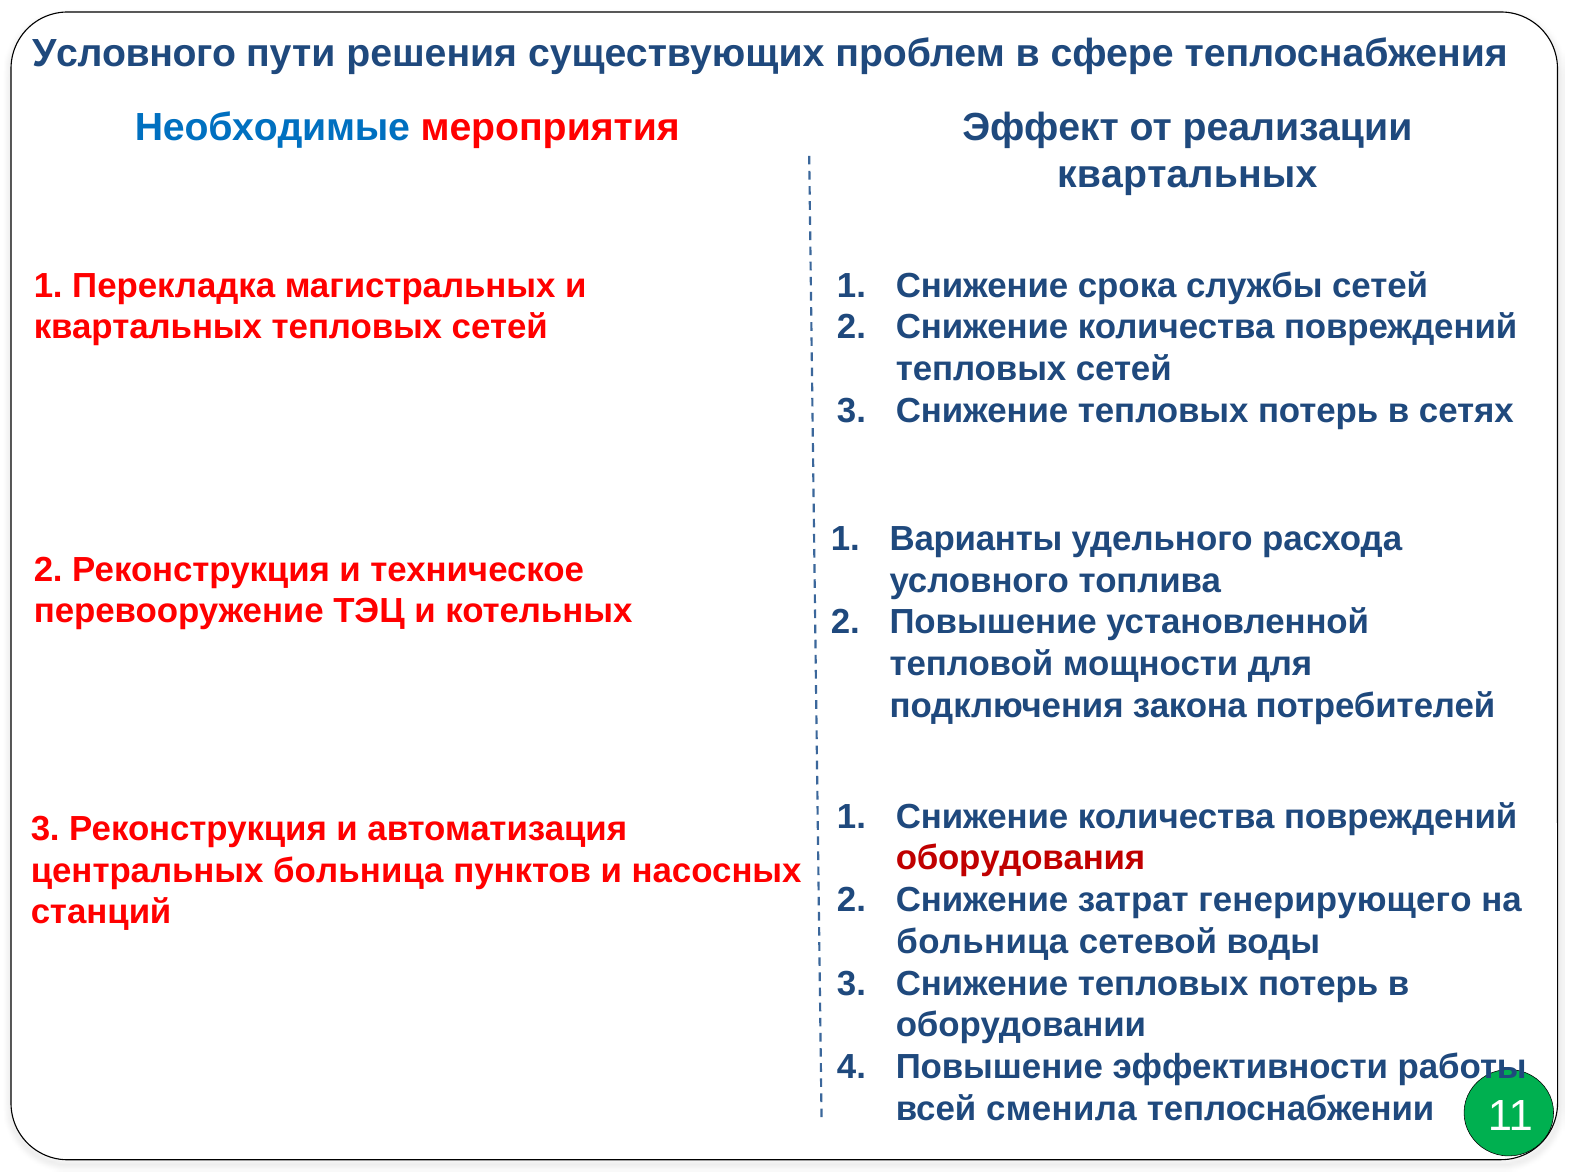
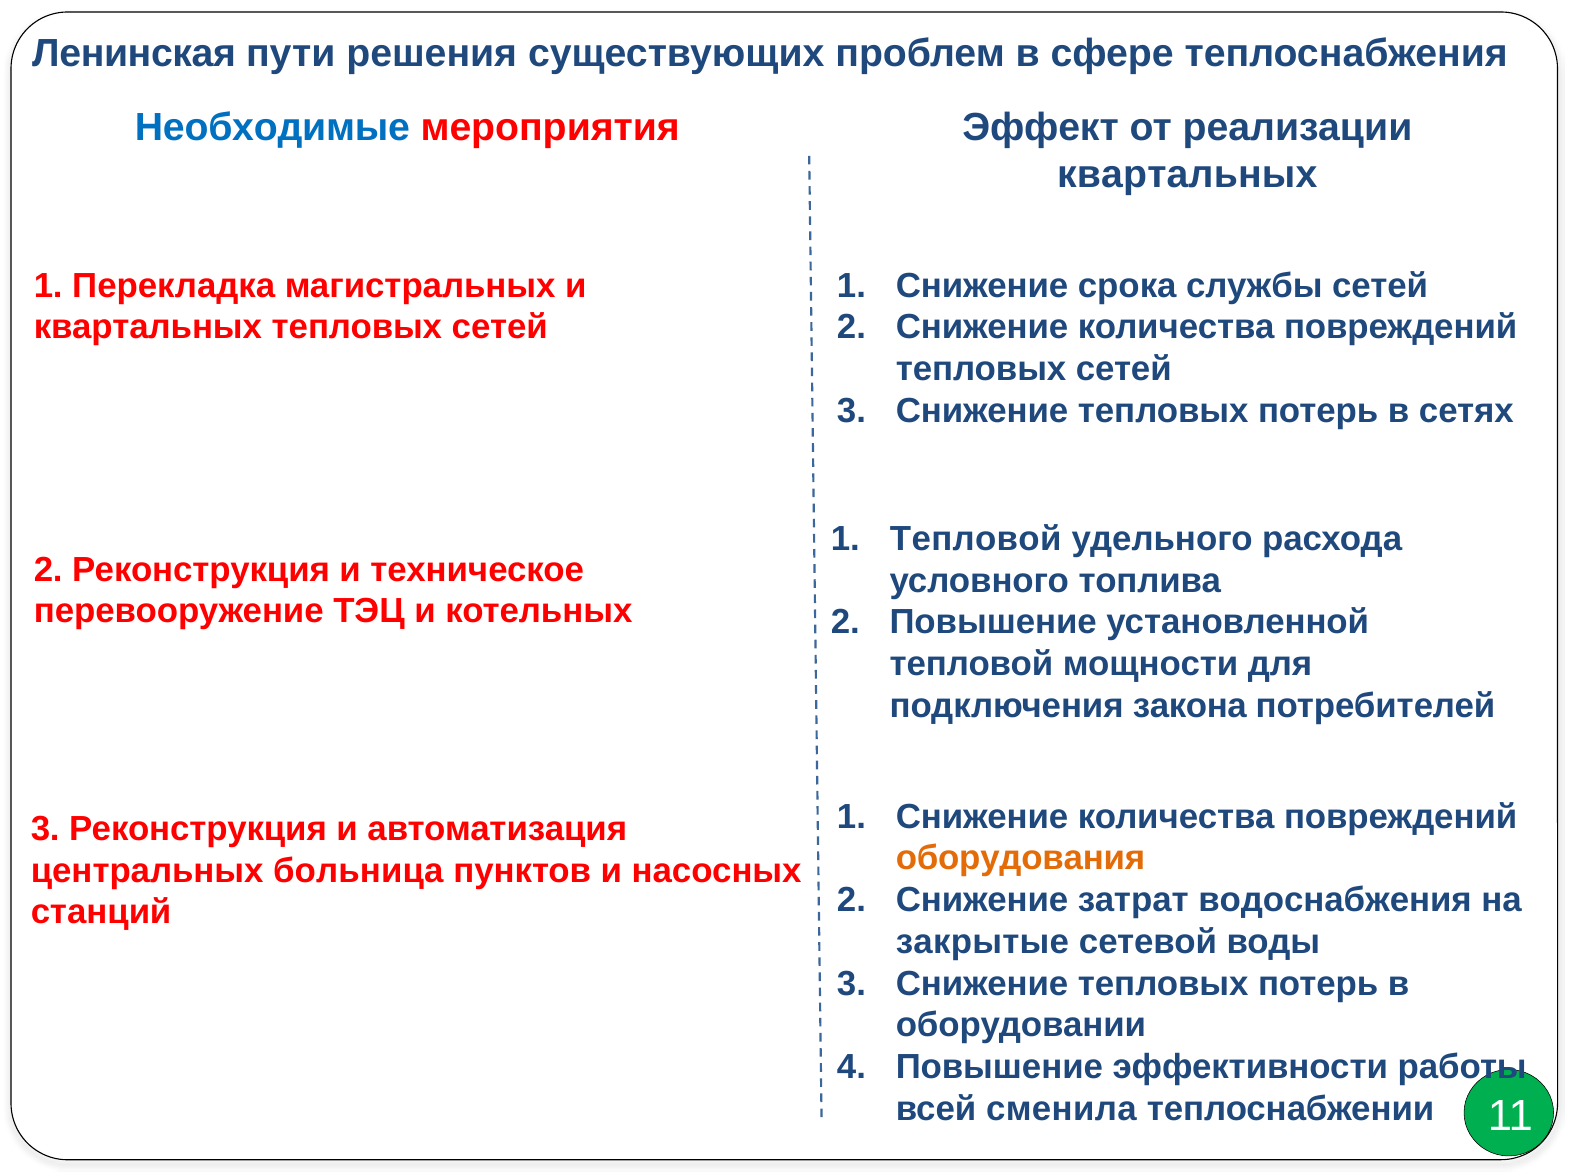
Условного at (134, 54): Условного -> Ленинская
1 Варианты: Варианты -> Тепловой
оборудования colour: red -> orange
генерирующего: генерирующего -> водоснабжения
больница at (982, 943): больница -> закрытые
